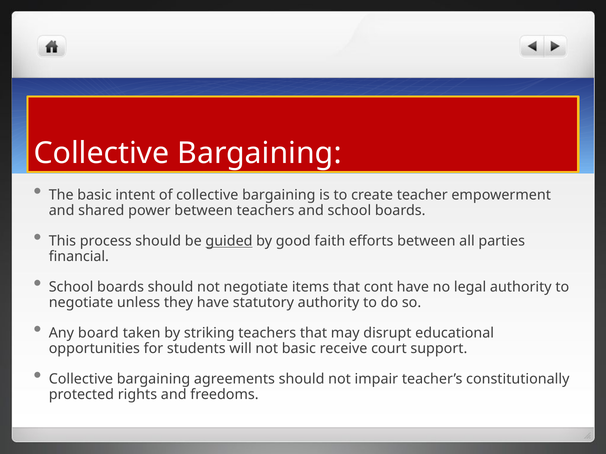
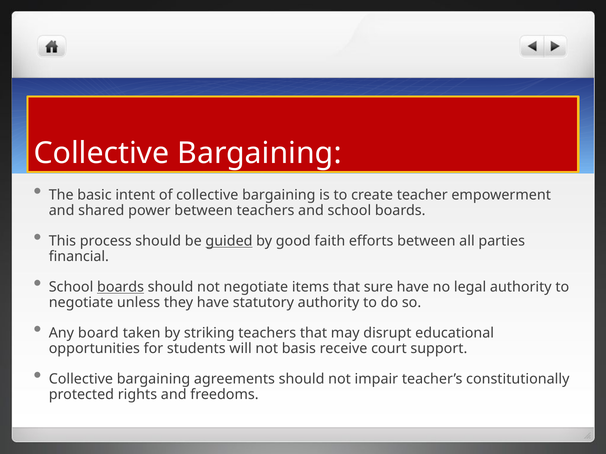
boards at (121, 287) underline: none -> present
cont: cont -> sure
not basic: basic -> basis
